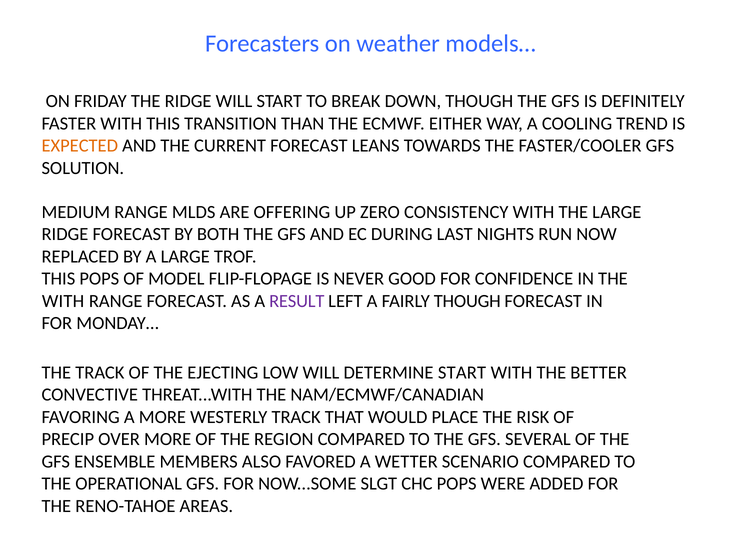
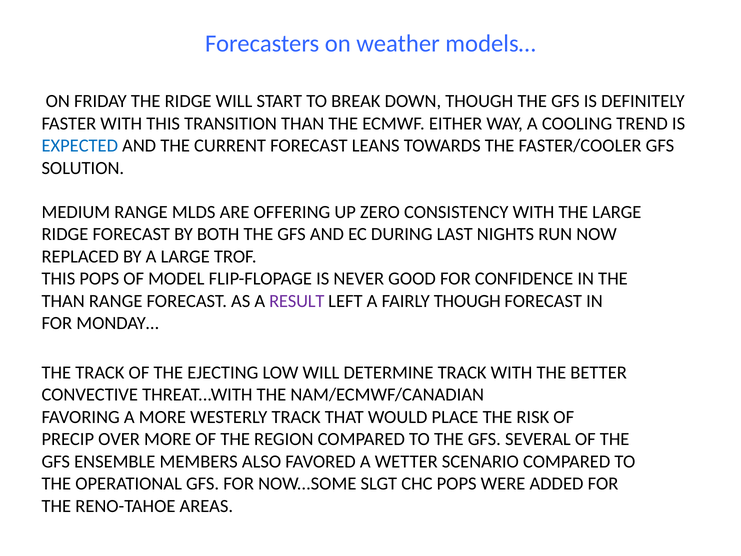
EXPECTED colour: orange -> blue
WITH at (63, 301): WITH -> THAN
DETERMINE START: START -> TRACK
